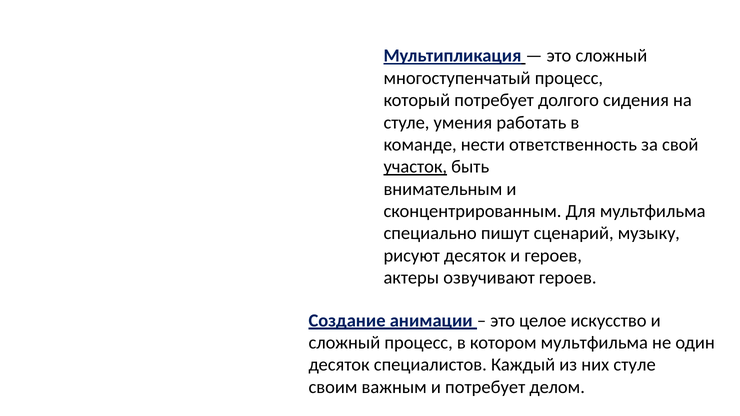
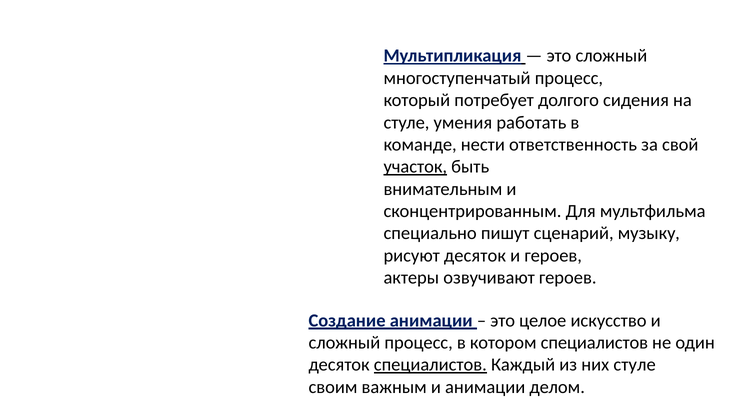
котором мультфильма: мультфильма -> специалистов
специалистов at (430, 365) underline: none -> present
и потребует: потребует -> анимации
